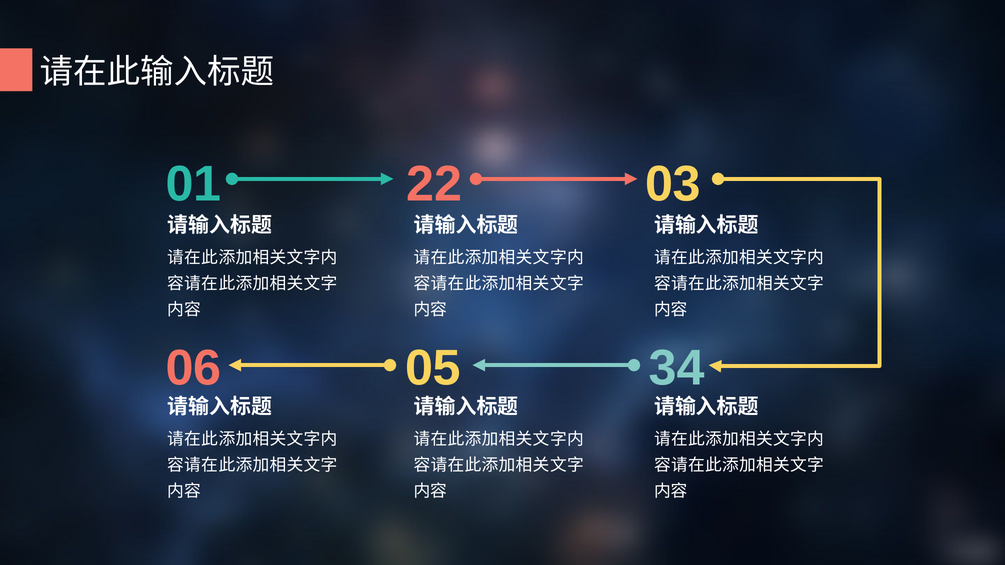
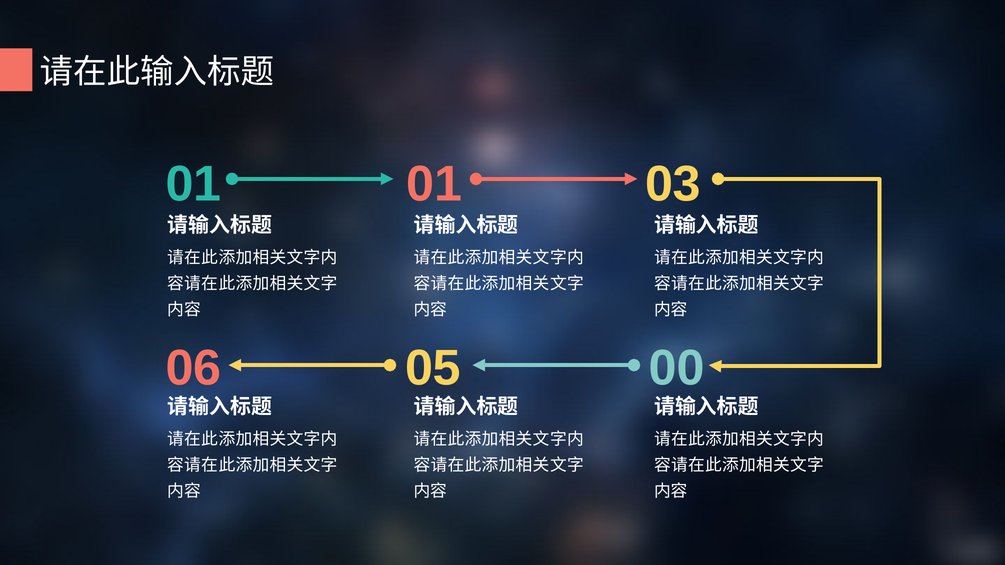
01 22: 22 -> 01
34: 34 -> 00
